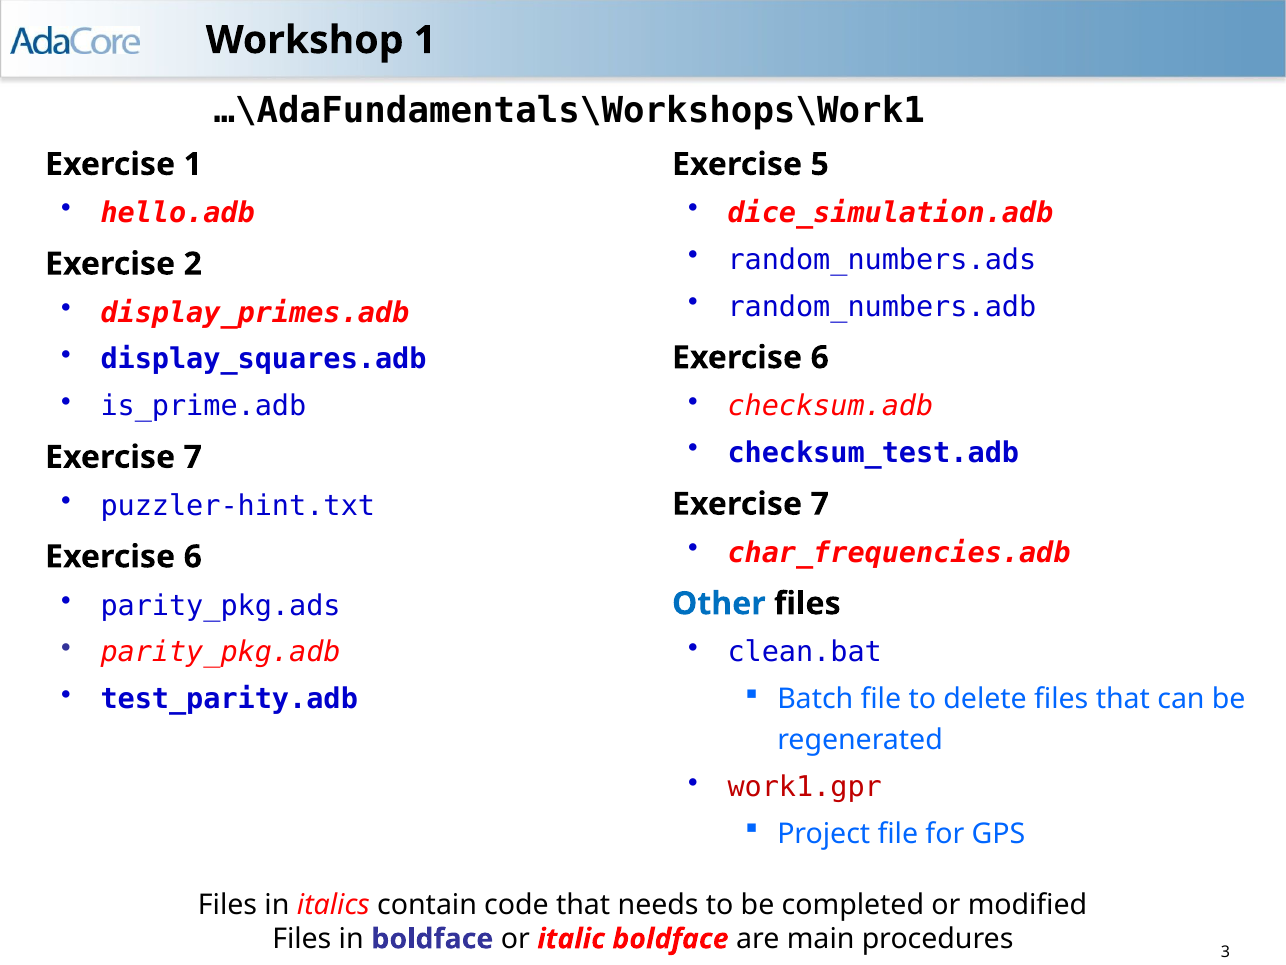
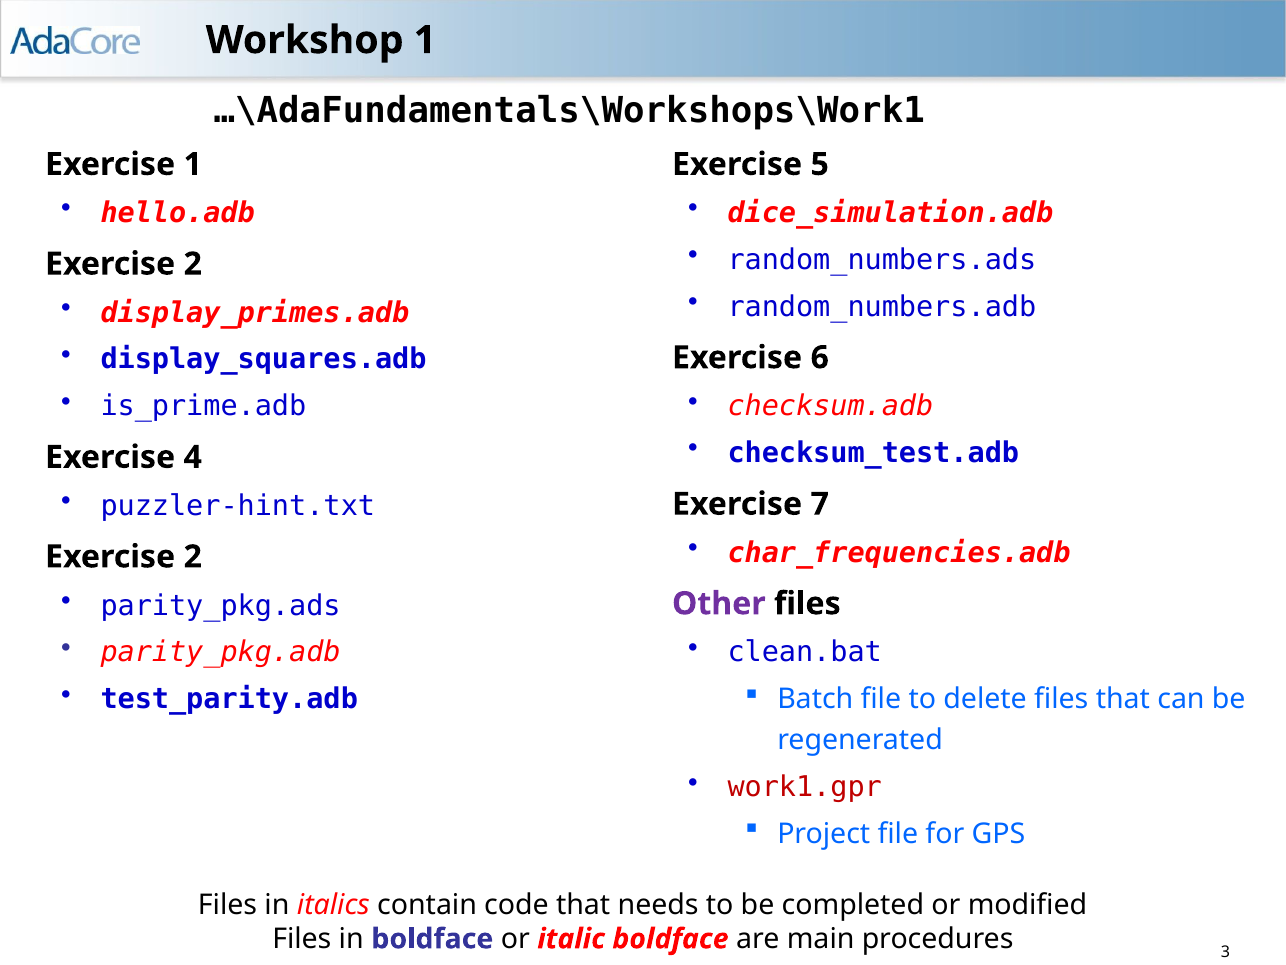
7 at (193, 457): 7 -> 4
6 at (193, 557): 6 -> 2
Other colour: blue -> purple
